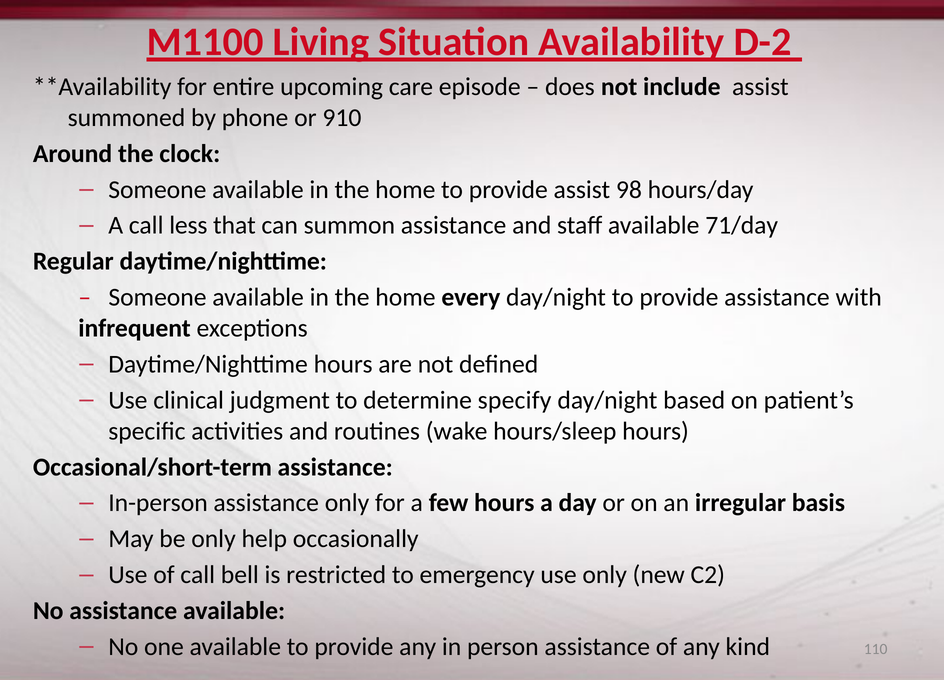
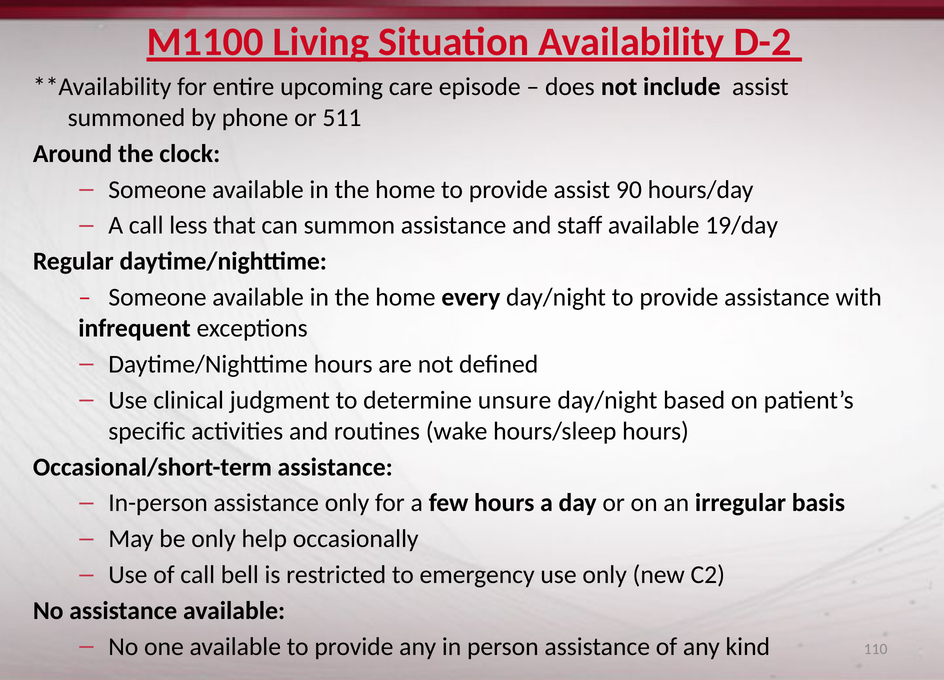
910: 910 -> 511
98: 98 -> 90
71/day: 71/day -> 19/day
specify: specify -> unsure
